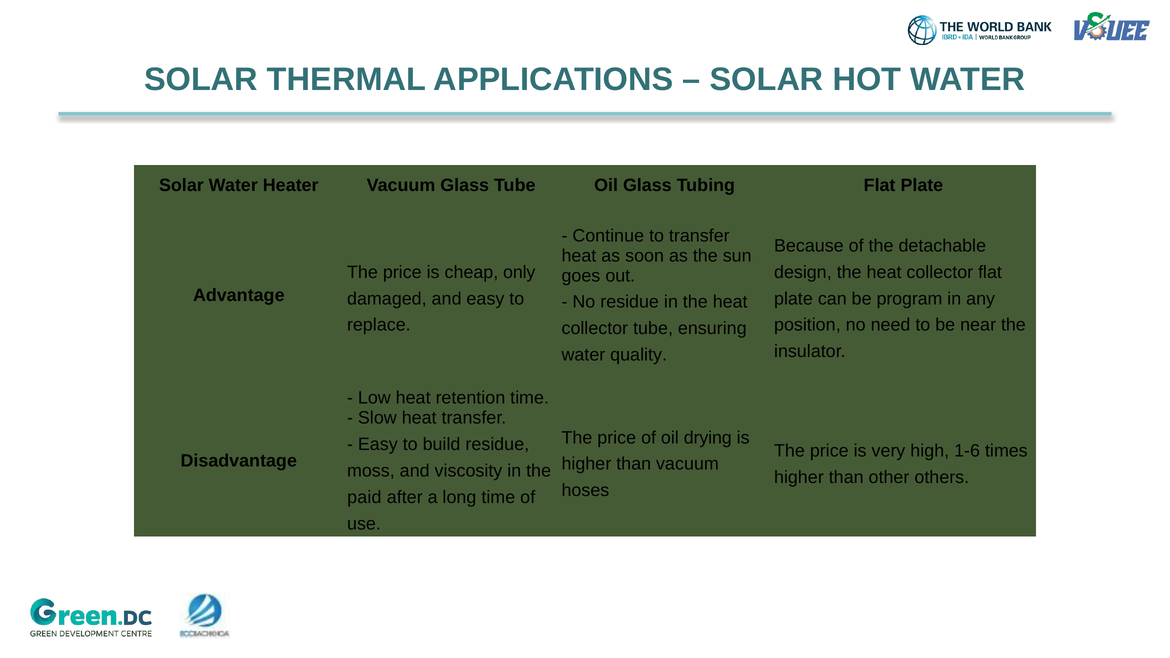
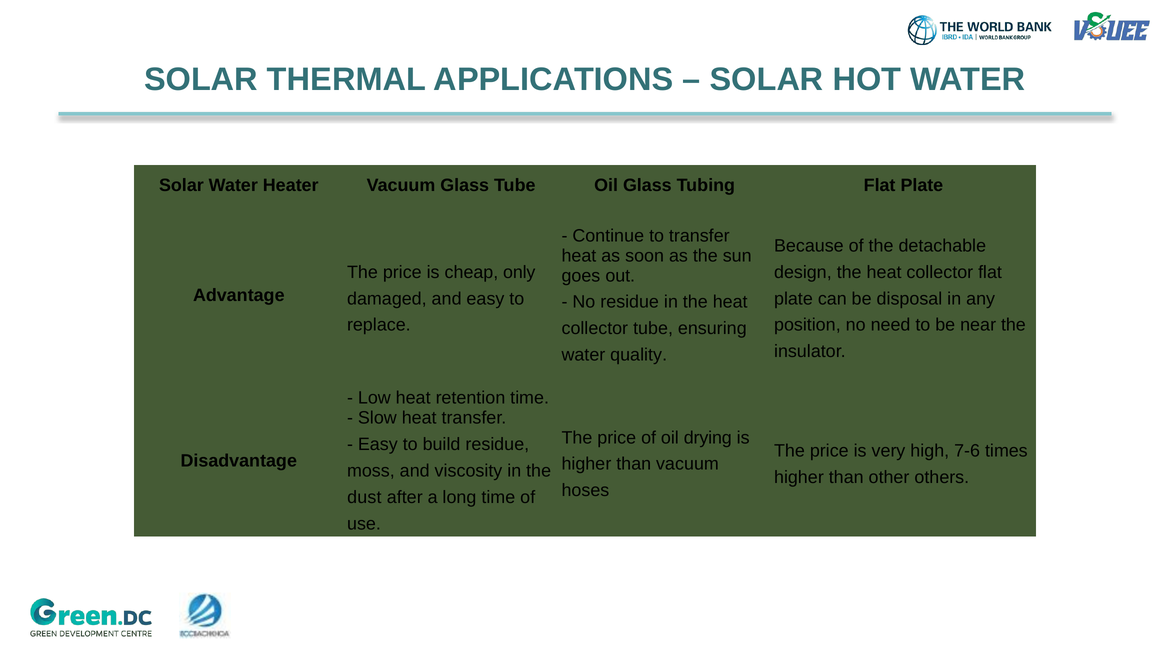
program: program -> disposal
1-6: 1-6 -> 7-6
paid: paid -> dust
